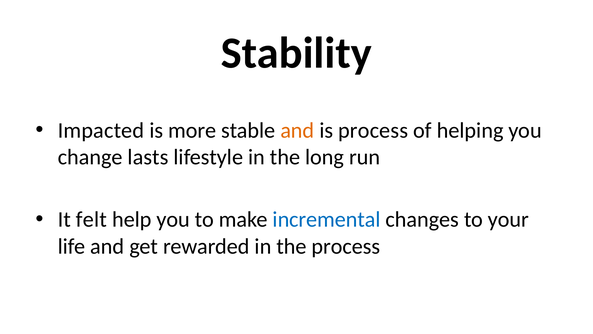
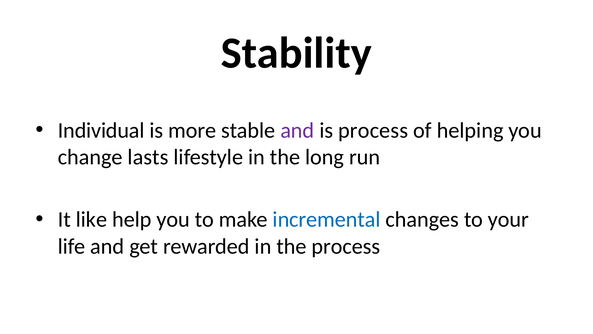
Impacted: Impacted -> Individual
and at (297, 130) colour: orange -> purple
felt: felt -> like
